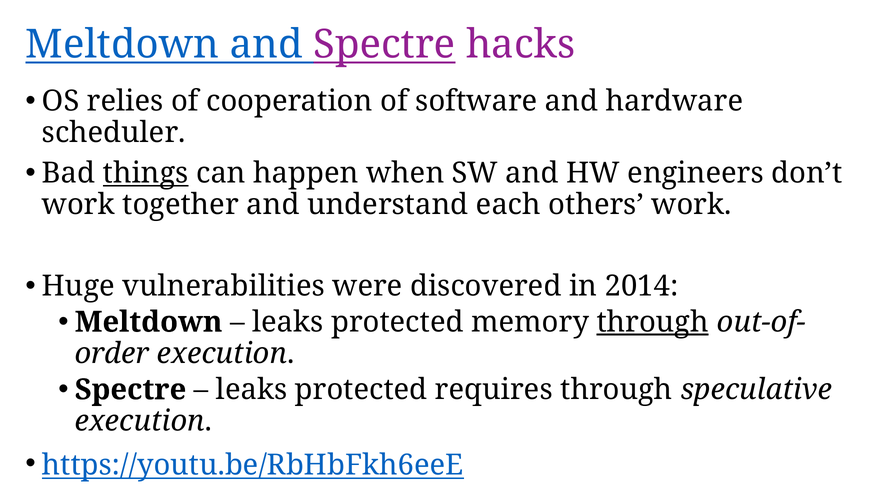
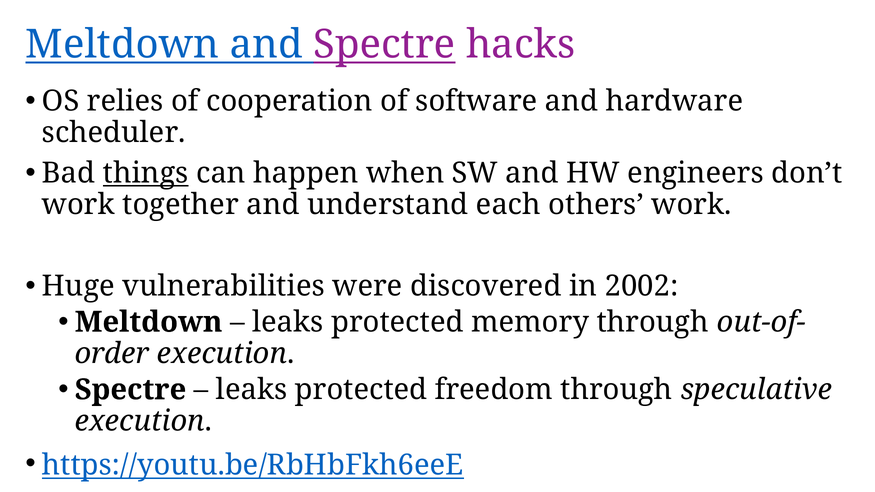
2014: 2014 -> 2002
through at (653, 322) underline: present -> none
requires: requires -> freedom
